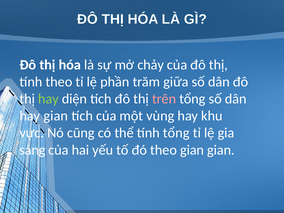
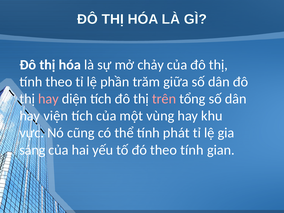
hay at (48, 99) colour: light green -> pink
hay gian: gian -> viện
tính tổng: tổng -> phát
theo gian: gian -> tính
